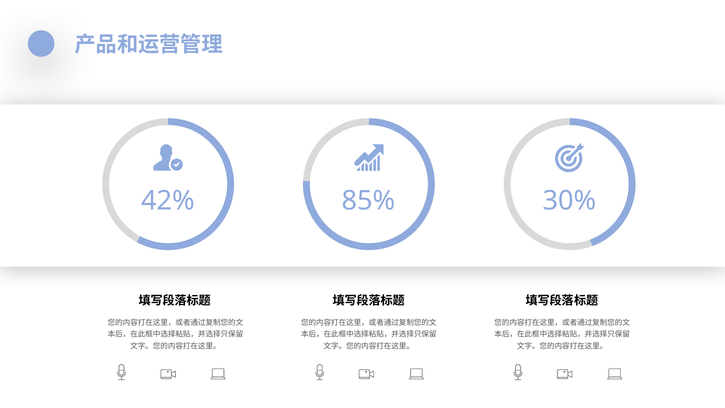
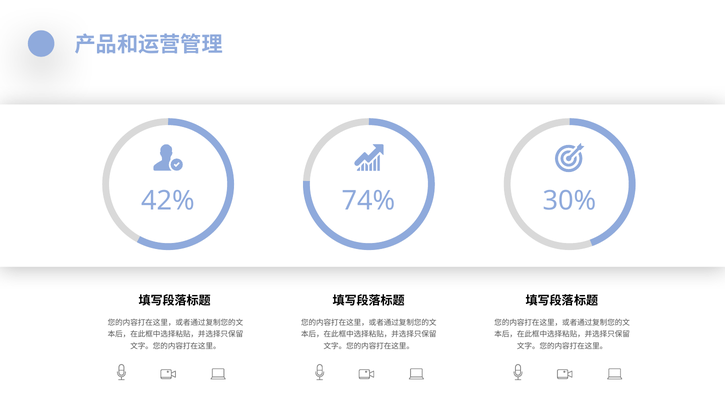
85%: 85% -> 74%
